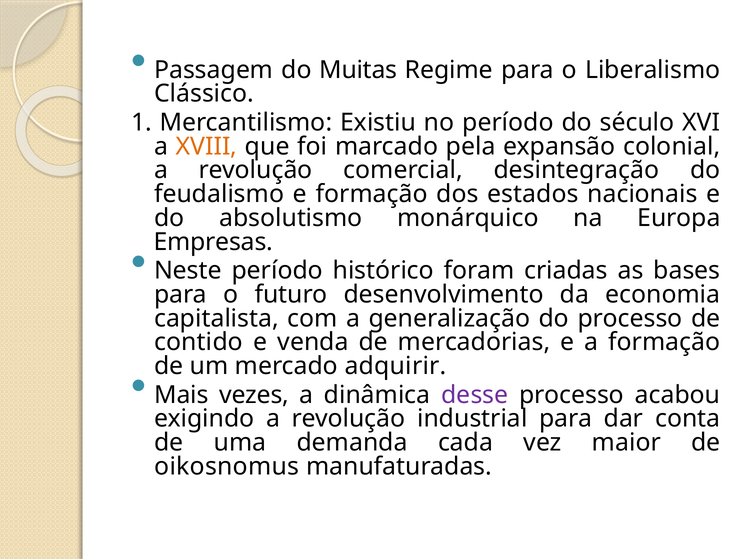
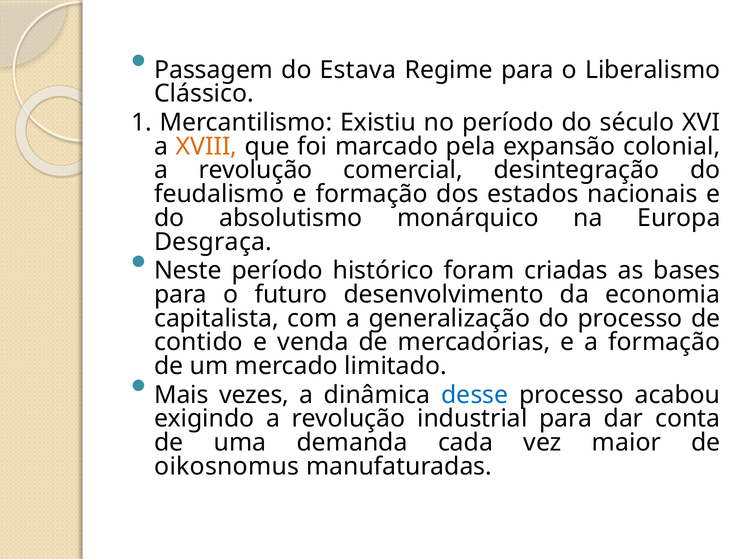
Muitas: Muitas -> Estava
Empresas: Empresas -> Desgraça
adquirir: adquirir -> limitado
desse colour: purple -> blue
